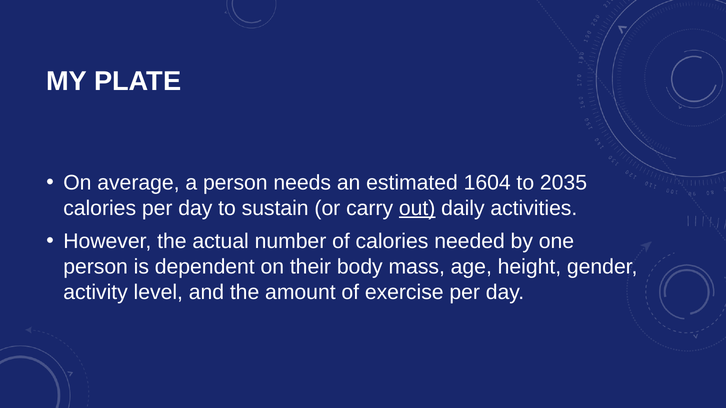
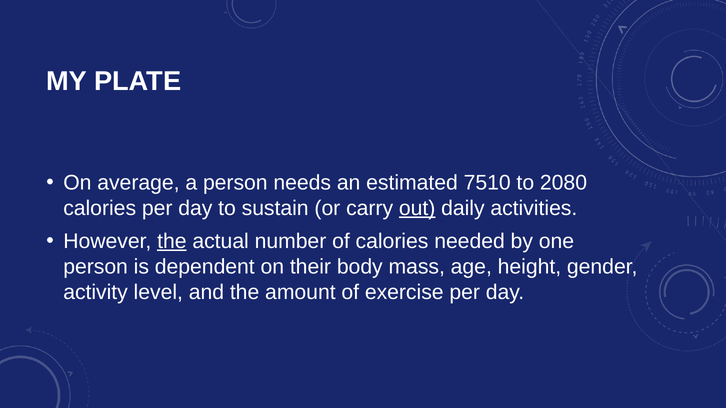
1604: 1604 -> 7510
2035: 2035 -> 2080
the at (172, 241) underline: none -> present
